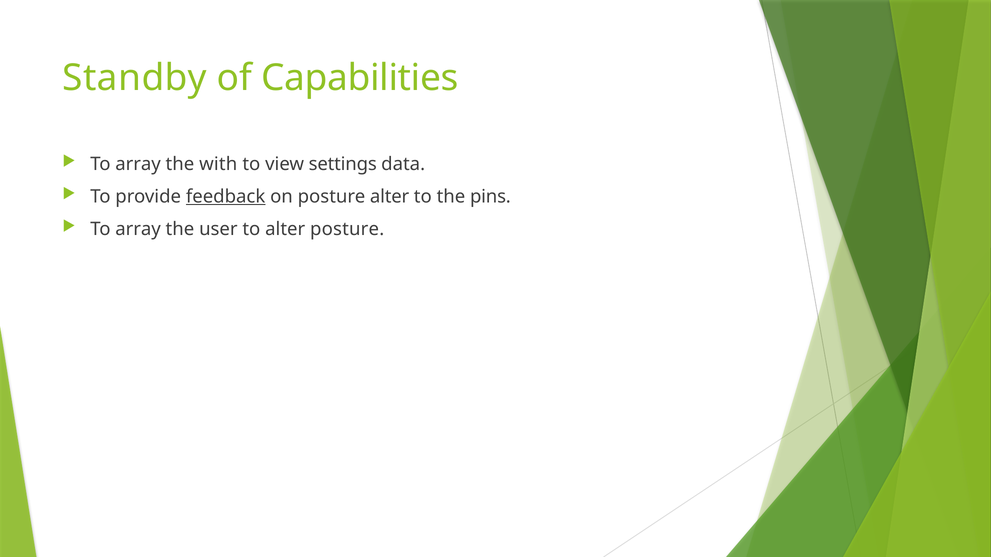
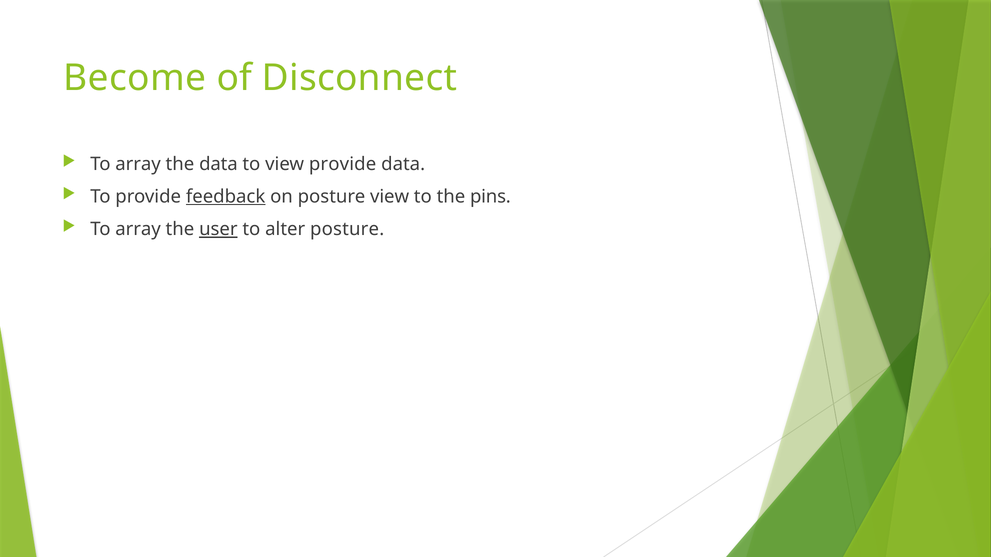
Standby: Standby -> Become
Capabilities: Capabilities -> Disconnect
the with: with -> data
view settings: settings -> provide
posture alter: alter -> view
user underline: none -> present
